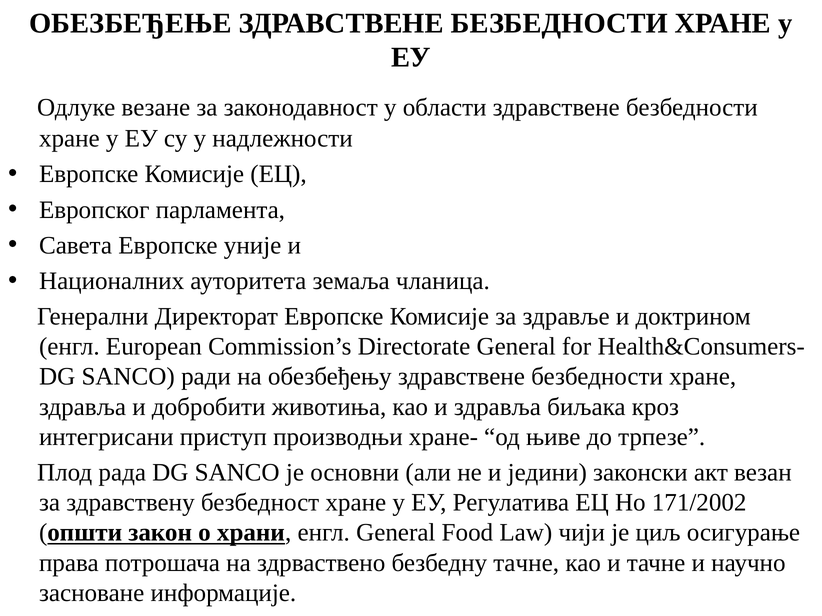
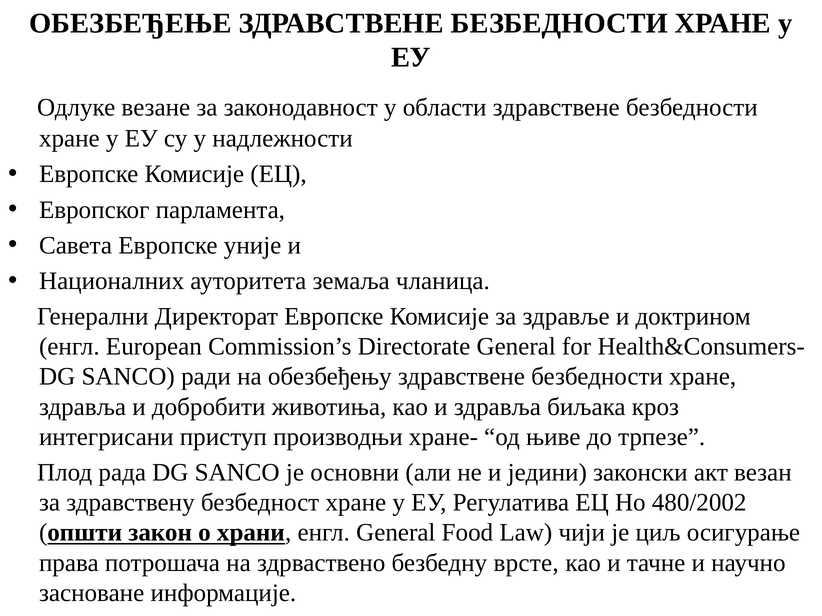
171/2002: 171/2002 -> 480/2002
безбедну тачне: тачне -> врсте
